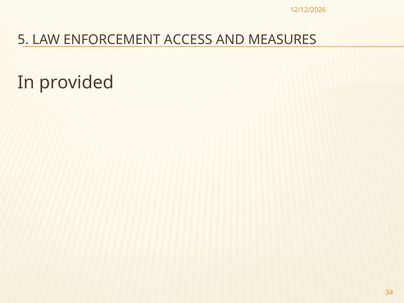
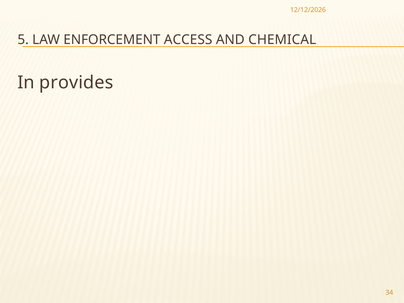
MEASURES: MEASURES -> CHEMICAL
provided: provided -> provides
